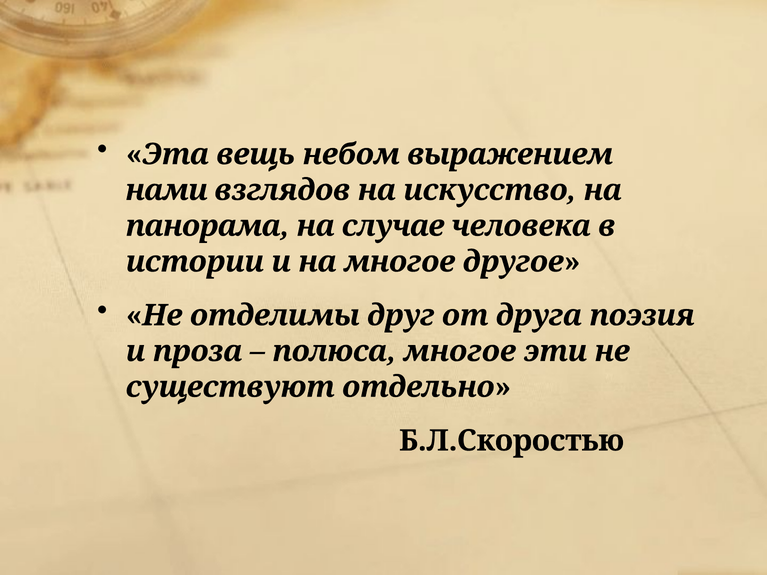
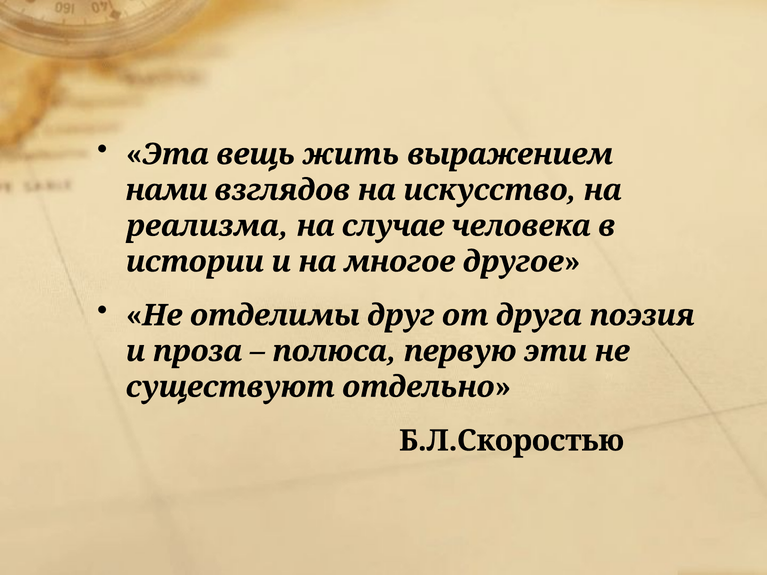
небом: небом -> жить
панорама: панорама -> реализма
полюса многое: многое -> первую
